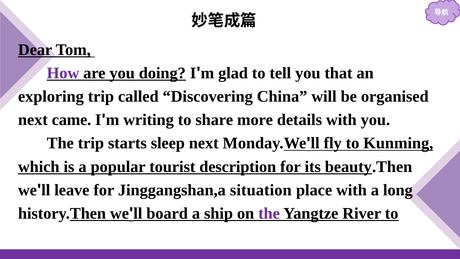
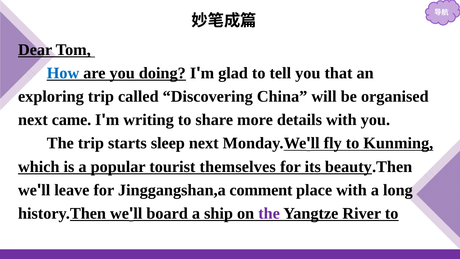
How colour: purple -> blue
description: description -> themselves
situation: situation -> comment
